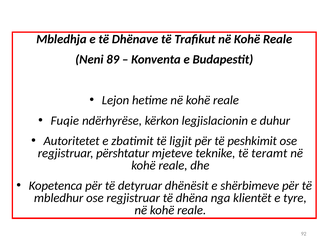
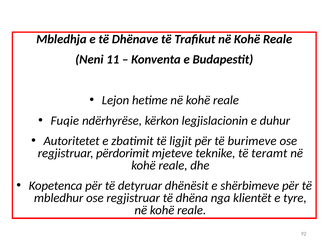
89: 89 -> 11
peshkimit: peshkimit -> burimeve
përshtatur: përshtatur -> përdorimit
